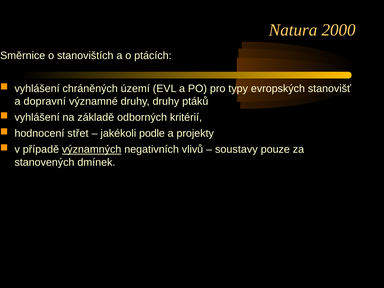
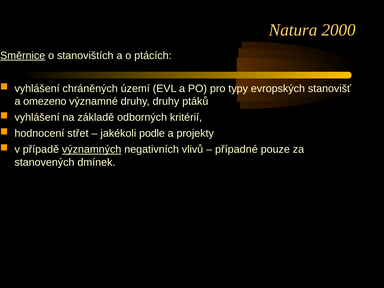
Směrnice underline: none -> present
dopravní: dopravní -> omezeno
soustavy: soustavy -> případné
